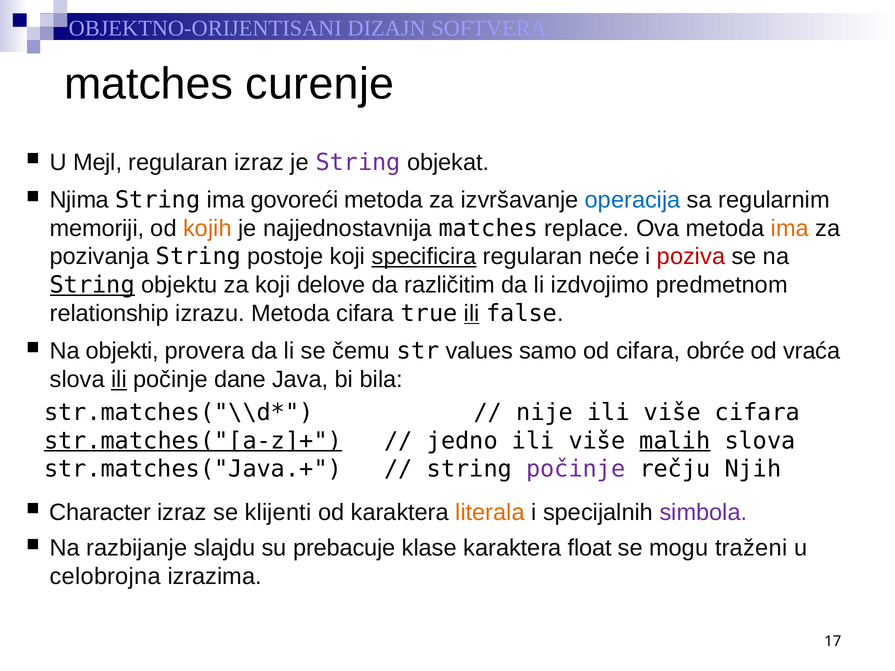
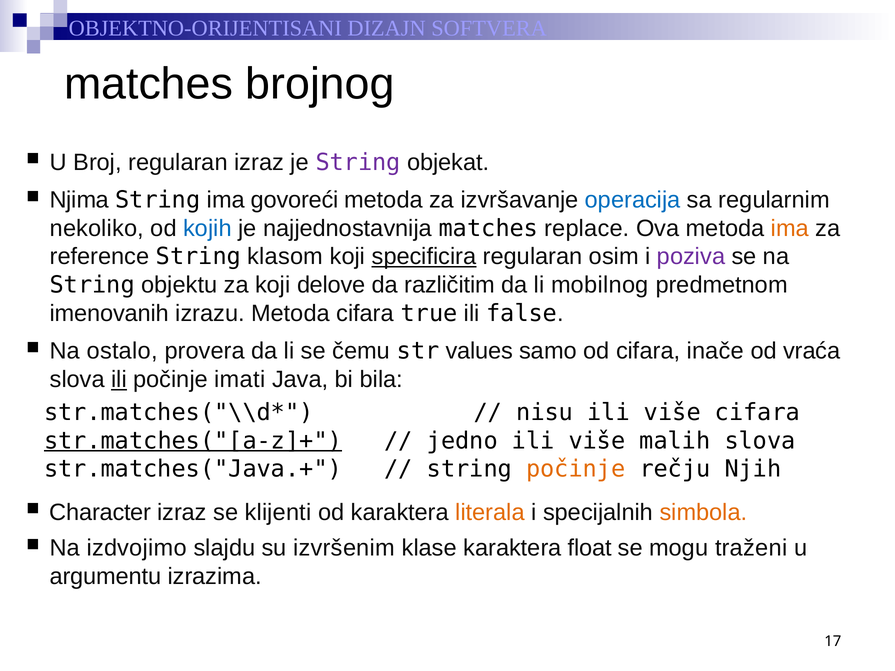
curenje: curenje -> brojnog
Mejl: Mejl -> Broj
memoriji: memoriji -> nekoliko
kojih colour: orange -> blue
pozivanja: pozivanja -> reference
postoje: postoje -> klasom
neće: neće -> osim
poziva colour: red -> purple
String at (92, 285) underline: present -> none
izdvojimo: izdvojimo -> mobilnog
relationship: relationship -> imenovanih
ili at (472, 313) underline: present -> none
objekti: objekti -> ostalo
obrće: obrće -> inače
dane: dane -> imati
nije: nije -> nisu
malih underline: present -> none
počinje at (576, 469) colour: purple -> orange
simbola colour: purple -> orange
razbijanje: razbijanje -> izdvojimo
prebacuje: prebacuje -> izvršenim
celobrojna: celobrojna -> argumentu
